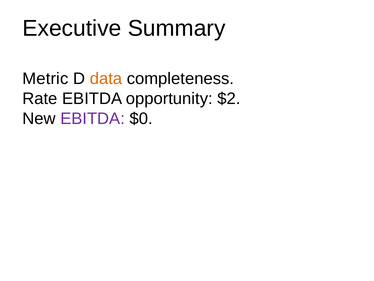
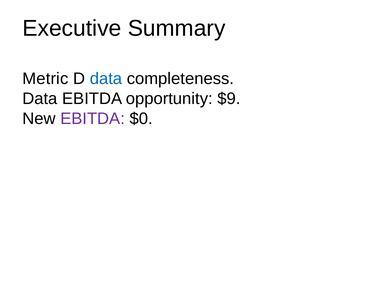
data at (106, 78) colour: orange -> blue
Rate at (40, 98): Rate -> Data
$2: $2 -> $9
